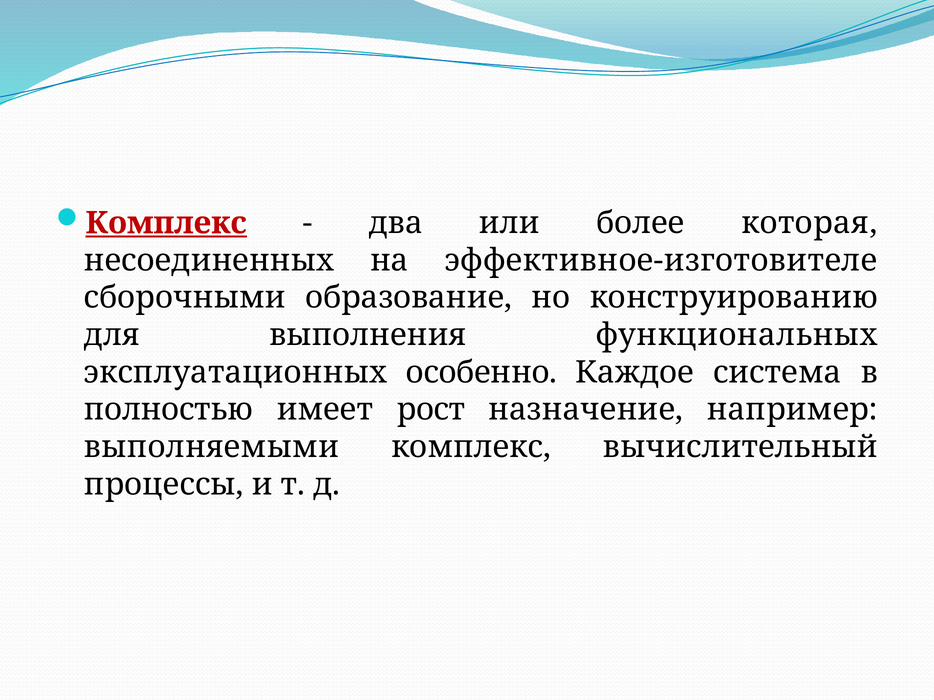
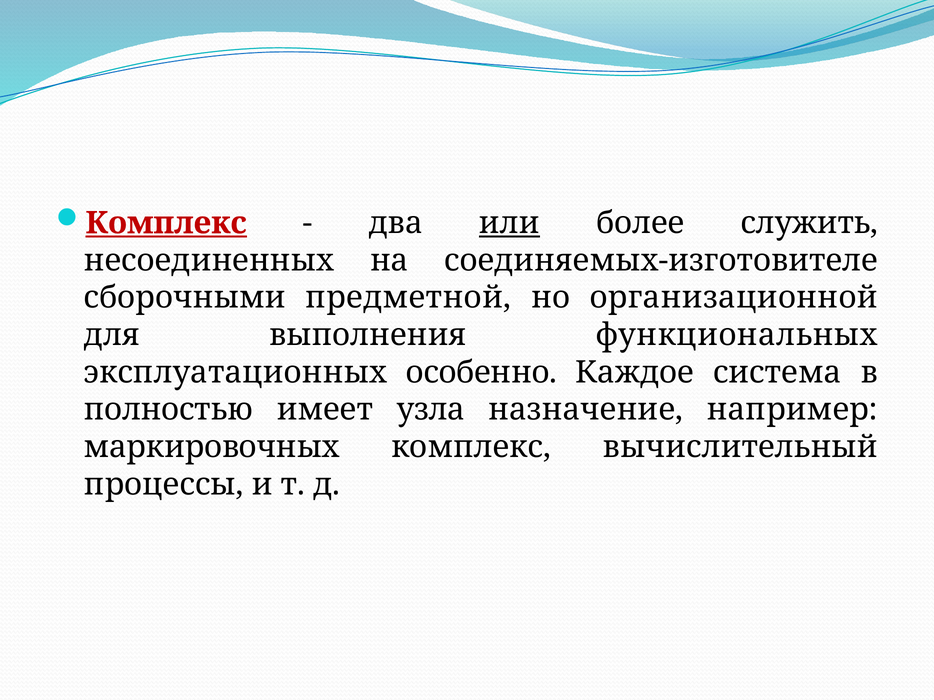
или underline: none -> present
которая: которая -> служить
эффективное-изготовителе: эффективное-изготовителе -> соединяемых-изготовителе
образование: образование -> предметной
конструированию: конструированию -> организационной
рост: рост -> узла
выполняемыми: выполняемыми -> маркировочных
